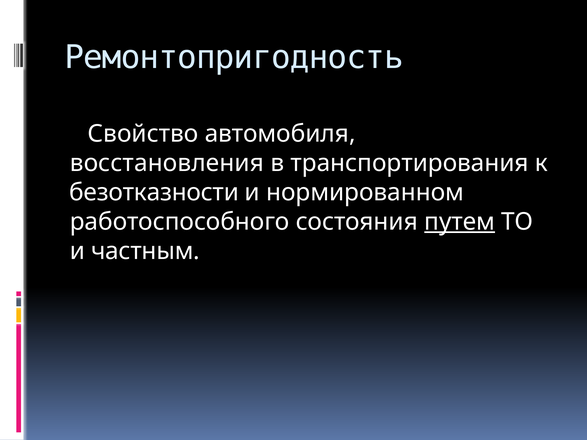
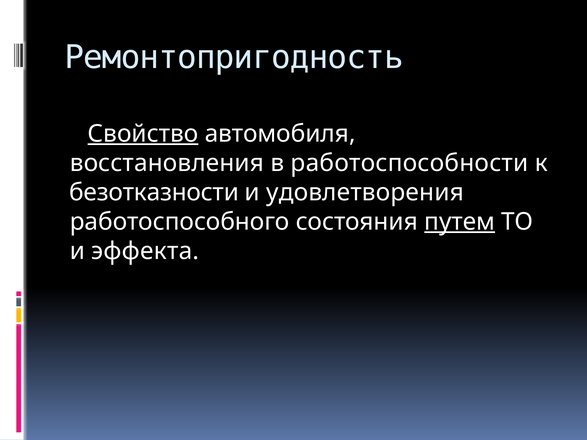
Свойство underline: none -> present
транспортирования: транспортирования -> работоспособности
нормированном: нормированном -> удовлетворения
частным: частным -> эффекта
